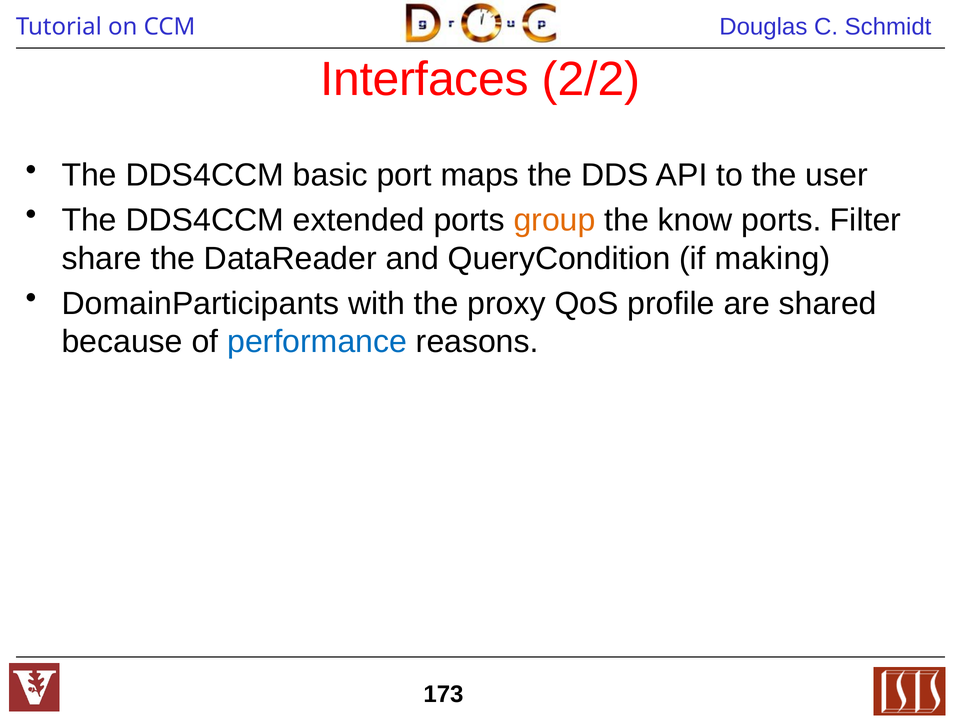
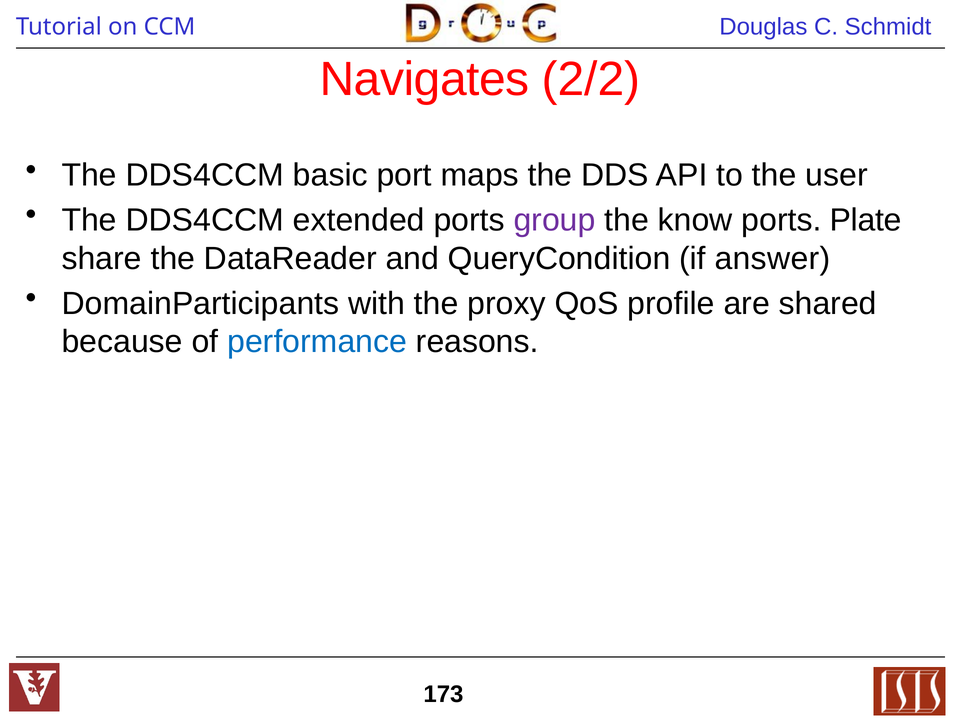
Interfaces: Interfaces -> Navigates
group colour: orange -> purple
Filter: Filter -> Plate
making: making -> answer
